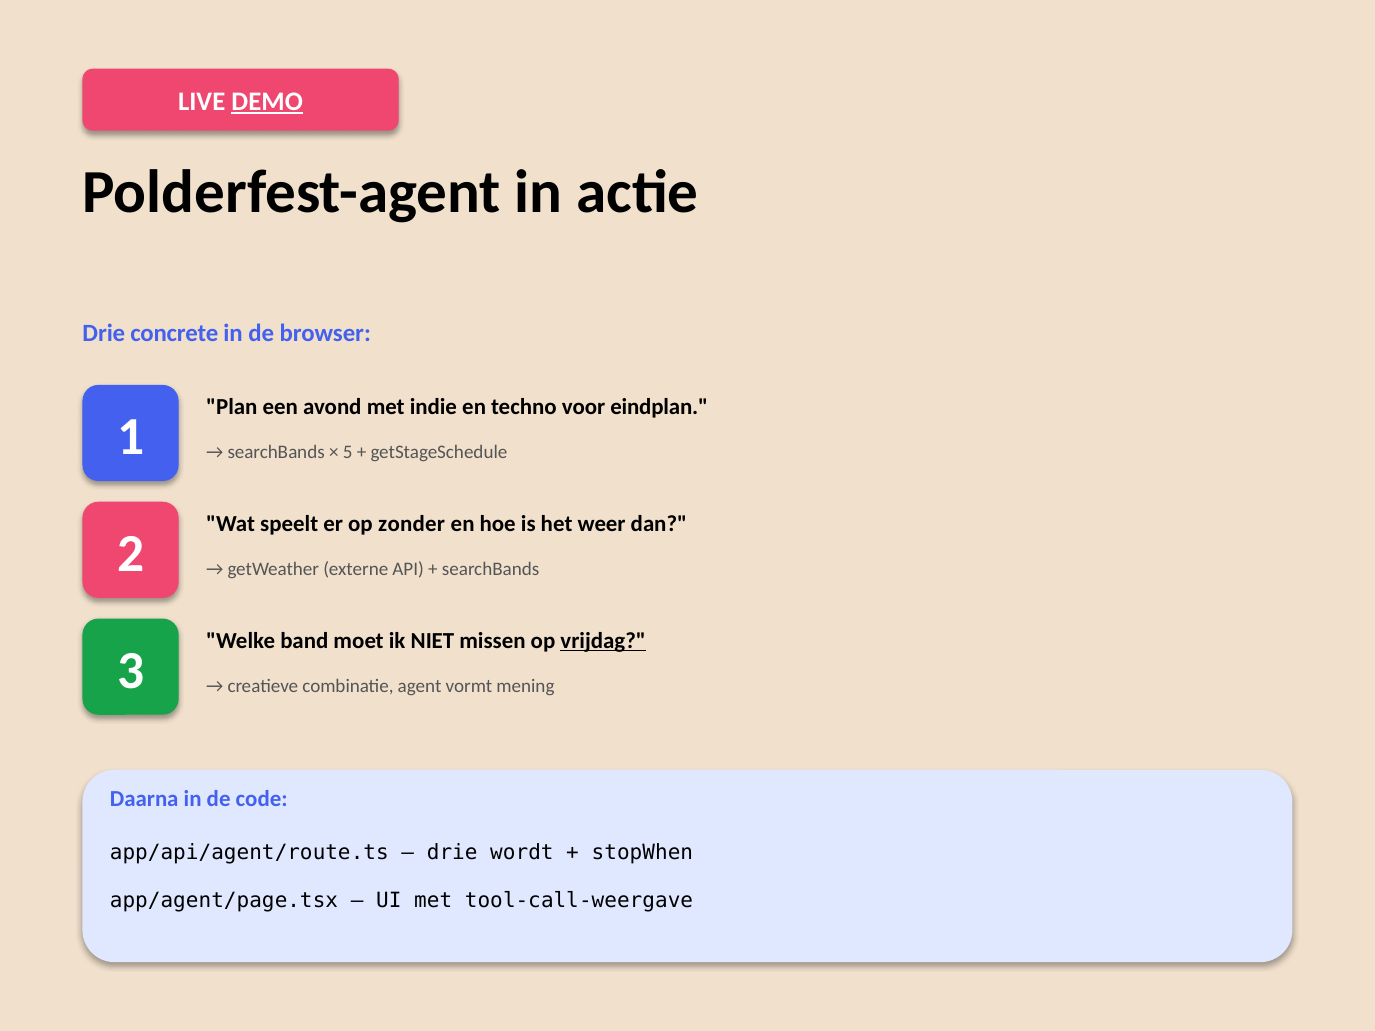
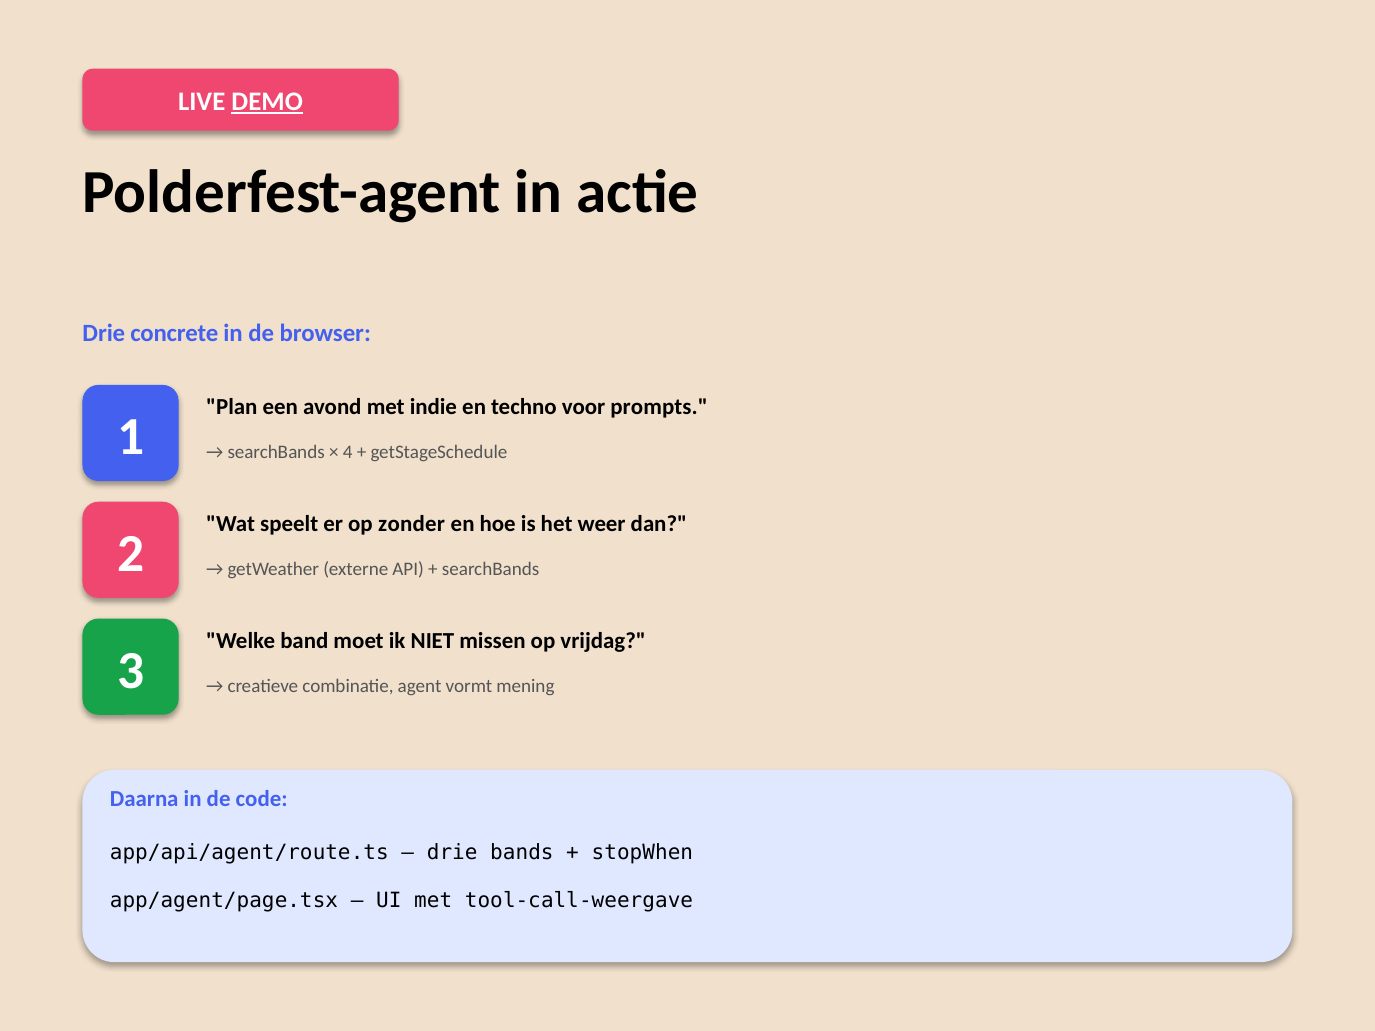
eindplan: eindplan -> prompts
5: 5 -> 4
vrijdag underline: present -> none
wordt: wordt -> bands
